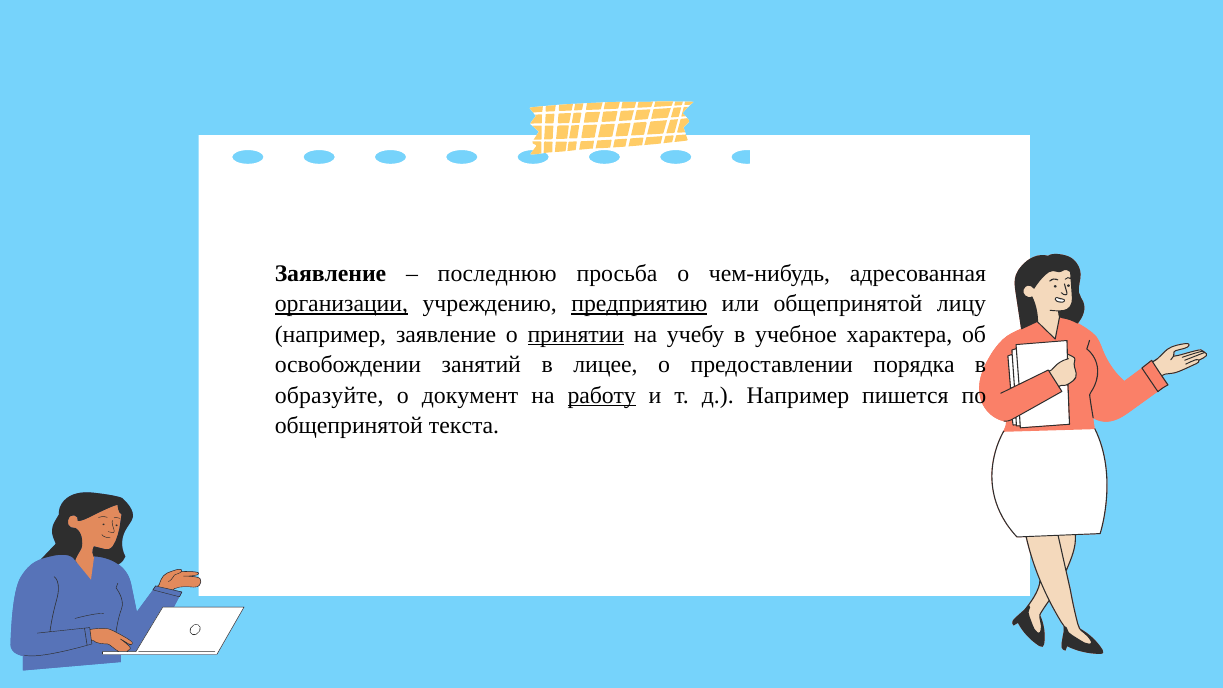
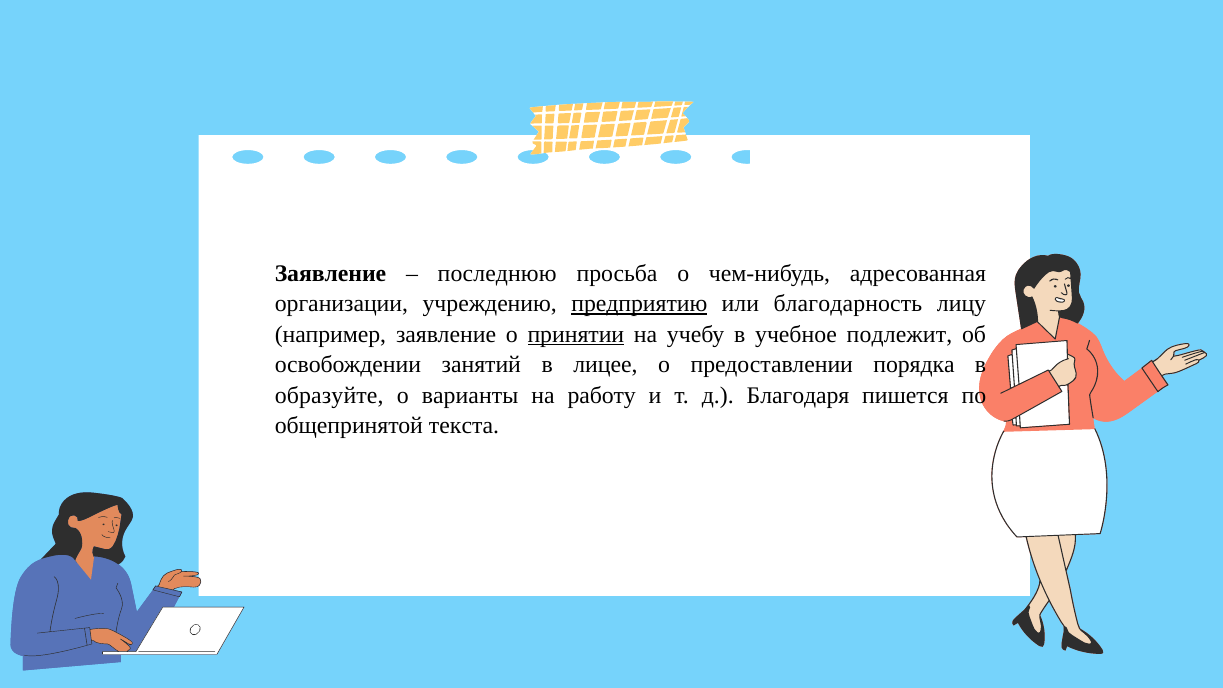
организации underline: present -> none
или общепринятой: общепринятой -> благодарность
характера: характера -> подлежит
документ: документ -> варианты
работу underline: present -> none
д Например: Например -> Благодаря
